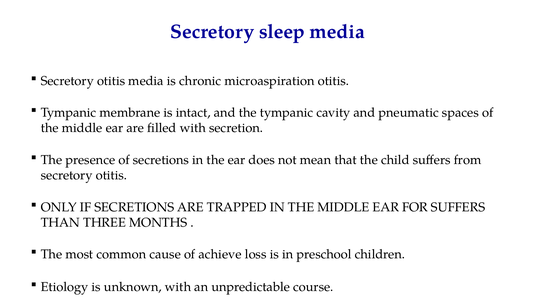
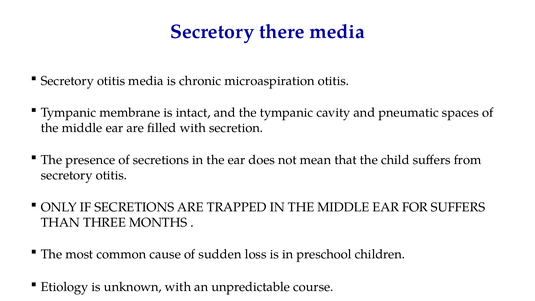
sleep: sleep -> there
achieve: achieve -> sudden
